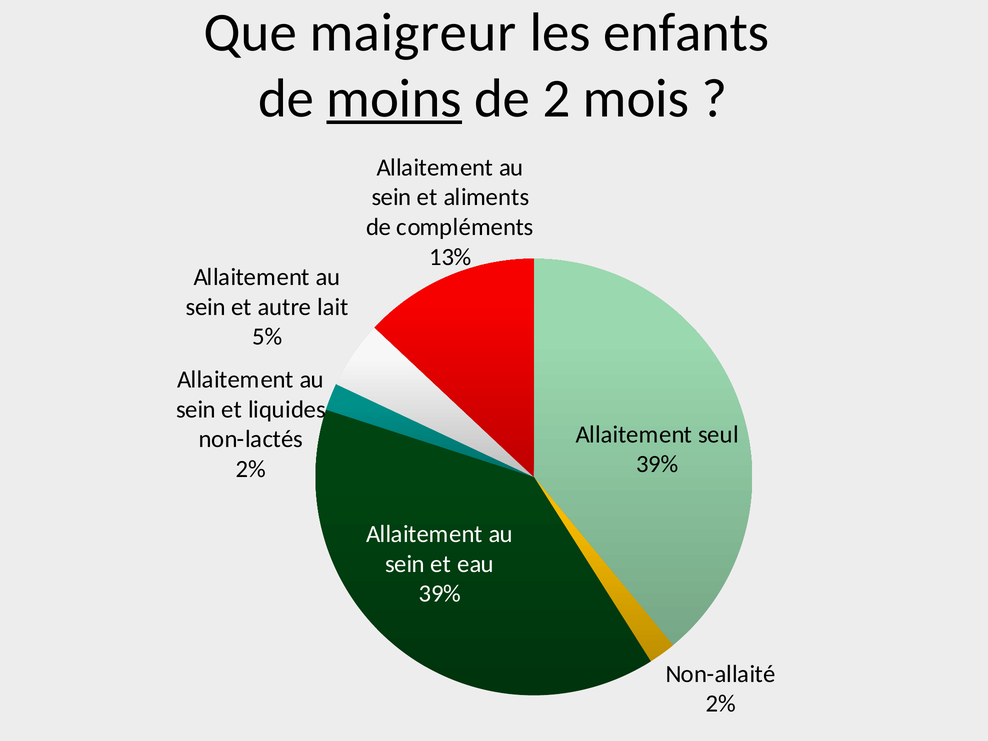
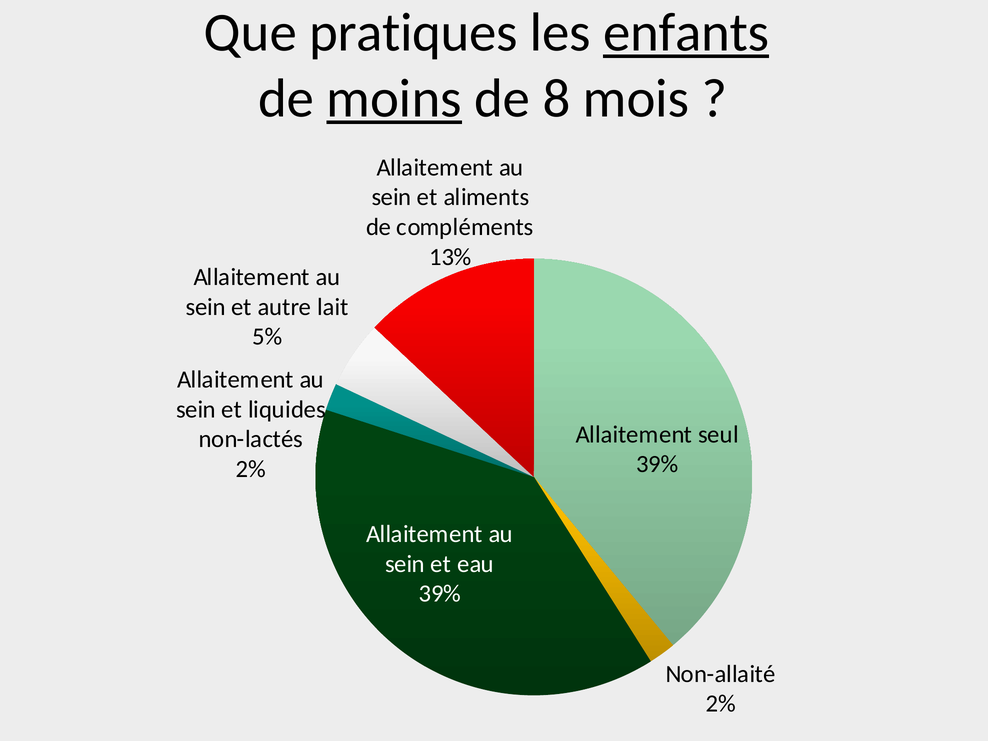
maigreur: maigreur -> pratiques
enfants underline: none -> present
2: 2 -> 8
